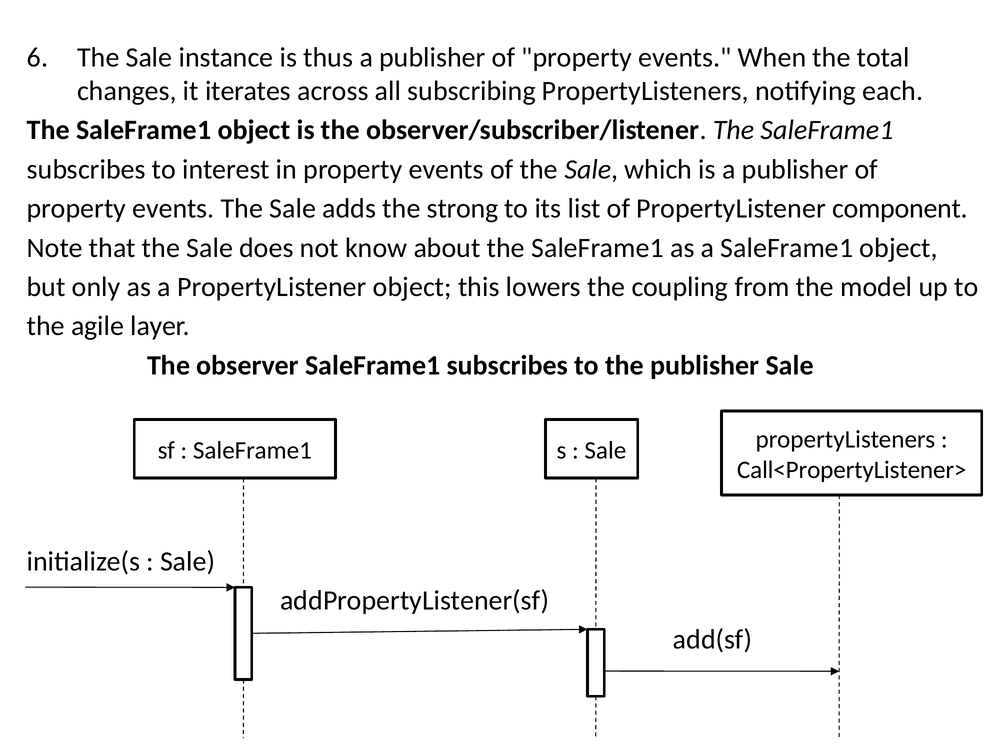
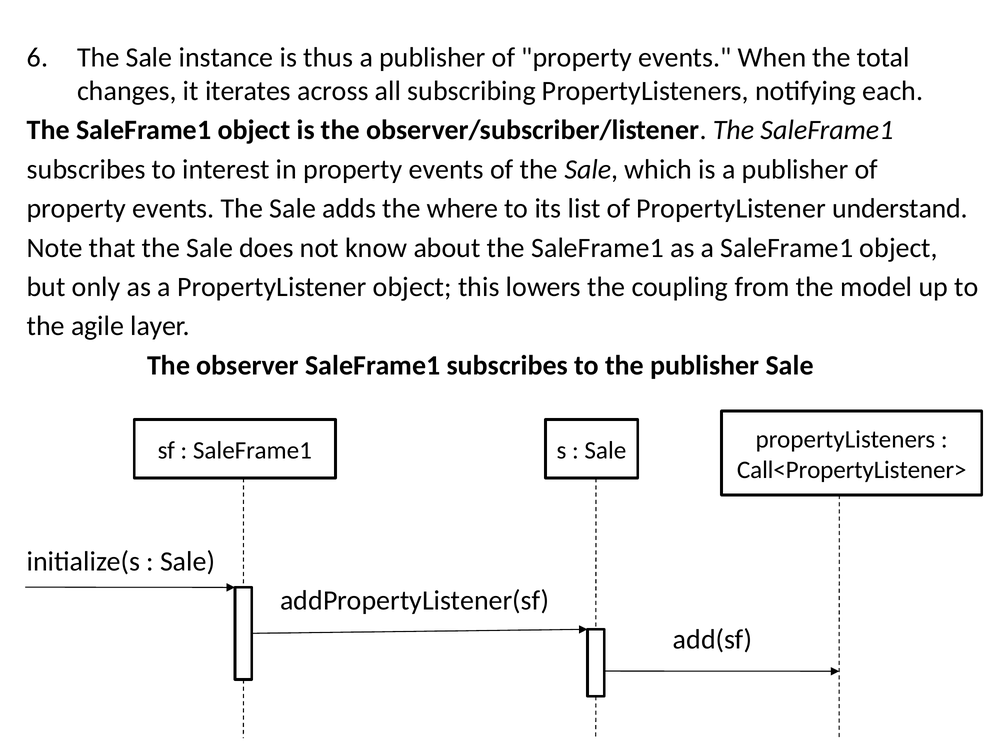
strong: strong -> where
component: component -> understand
